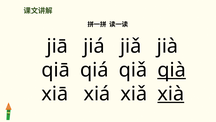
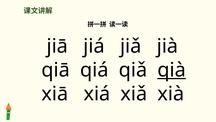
xià underline: present -> none
